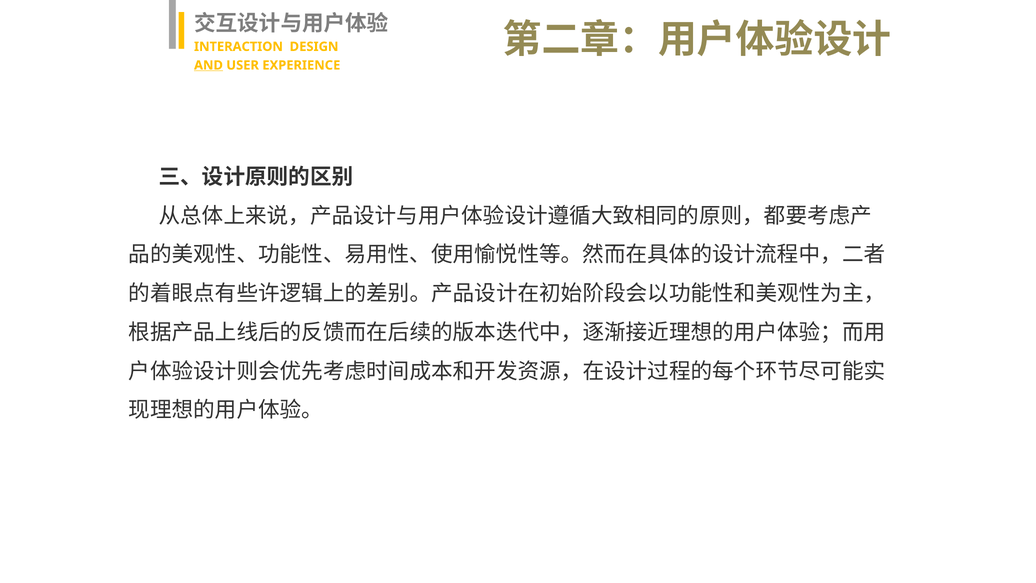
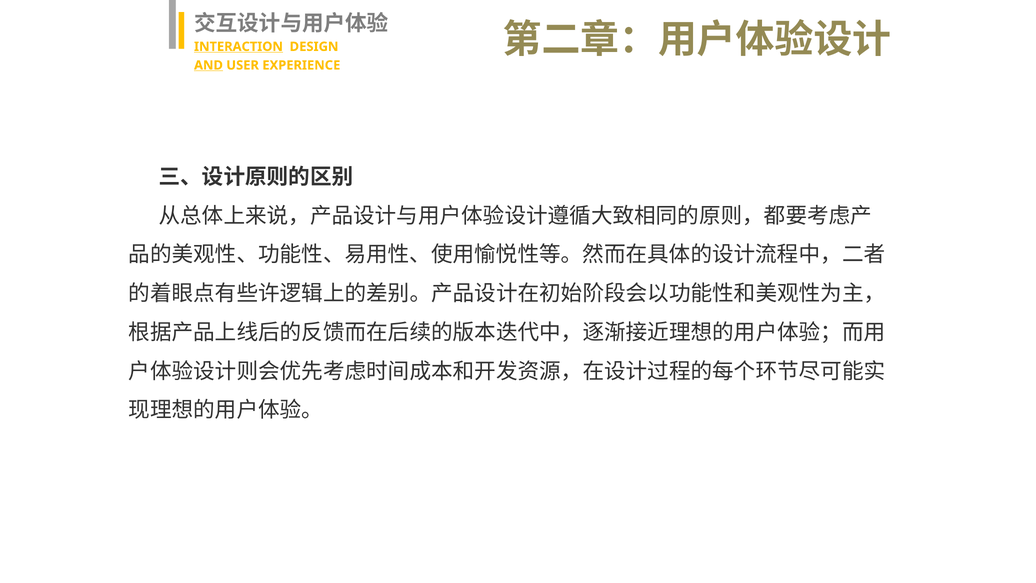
INTERACTION underline: none -> present
